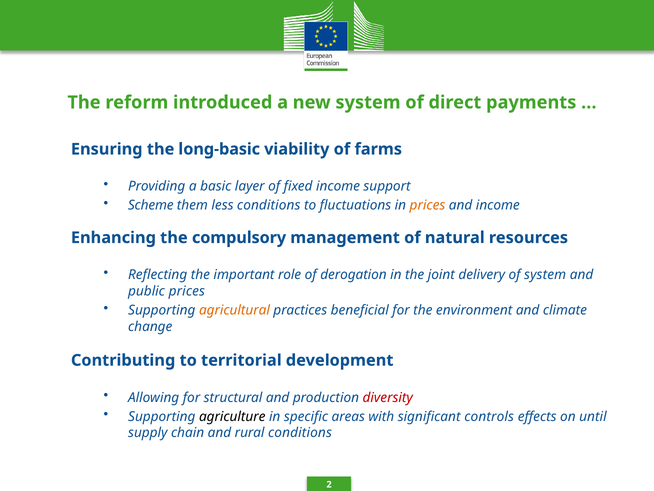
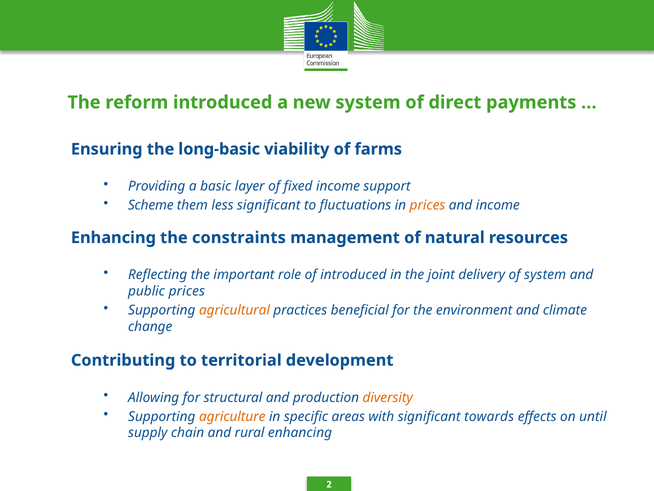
less conditions: conditions -> significant
compulsory: compulsory -> constraints
of derogation: derogation -> introduced
diversity colour: red -> orange
agriculture colour: black -> orange
controls: controls -> towards
rural conditions: conditions -> enhancing
